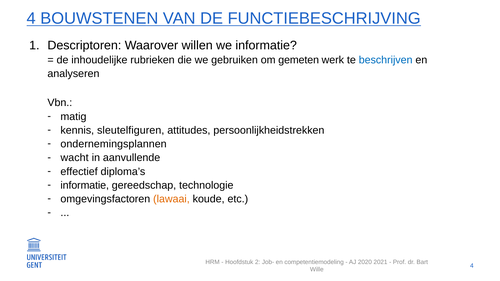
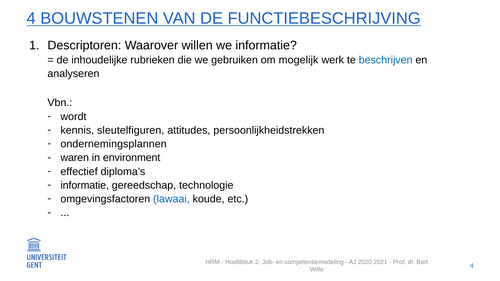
gemeten: gemeten -> mogelijk
matig: matig -> wordt
wacht: wacht -> waren
aanvullende: aanvullende -> environment
lawaai colour: orange -> blue
